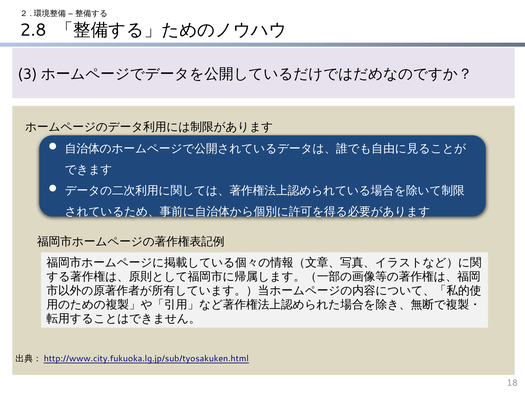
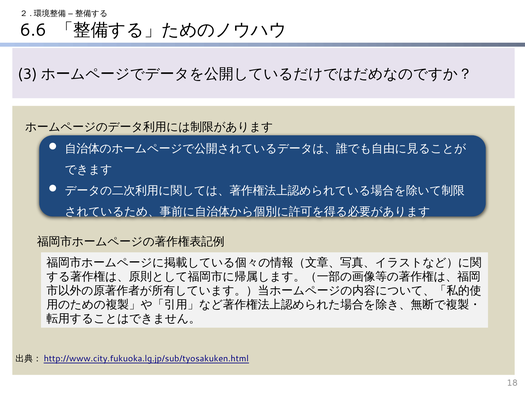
2.8: 2.8 -> 6.6
